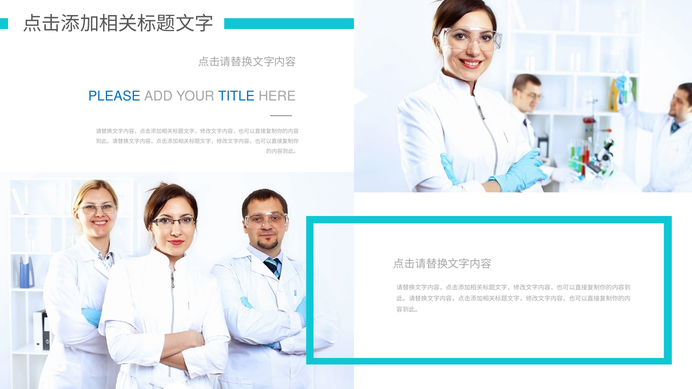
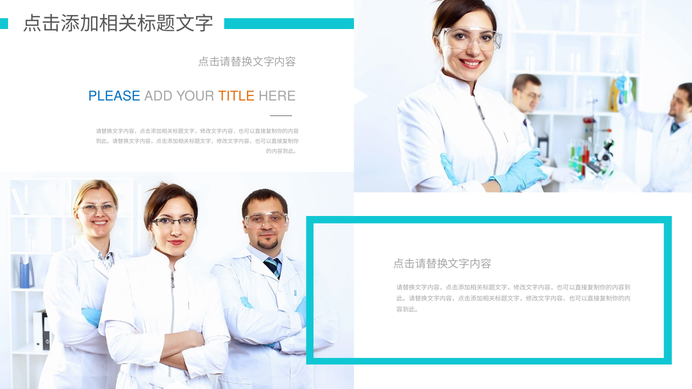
TITLE colour: blue -> orange
